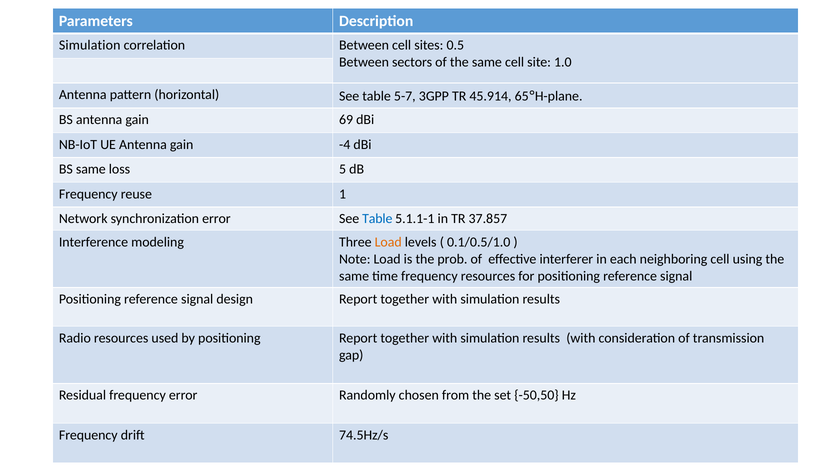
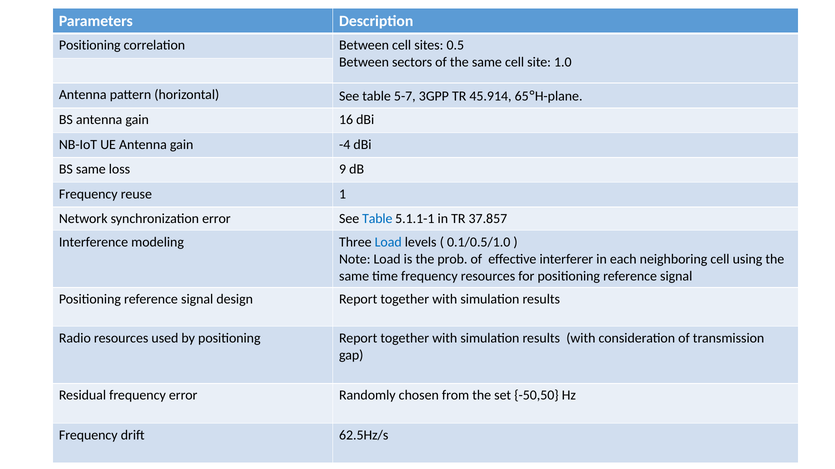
Simulation at (90, 45): Simulation -> Positioning
69: 69 -> 16
5: 5 -> 9
Load at (388, 243) colour: orange -> blue
74.5Hz/s: 74.5Hz/s -> 62.5Hz/s
